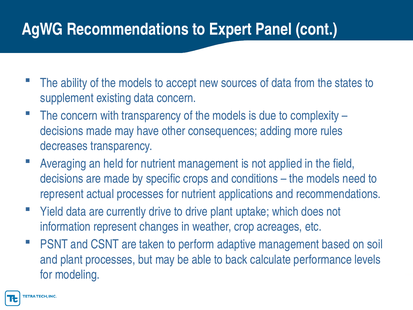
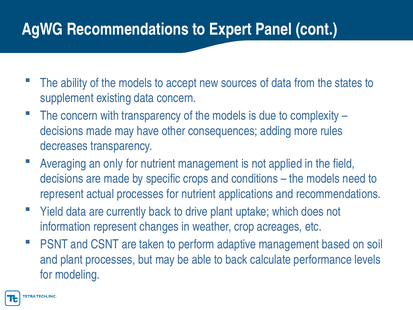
held: held -> only
currently drive: drive -> back
